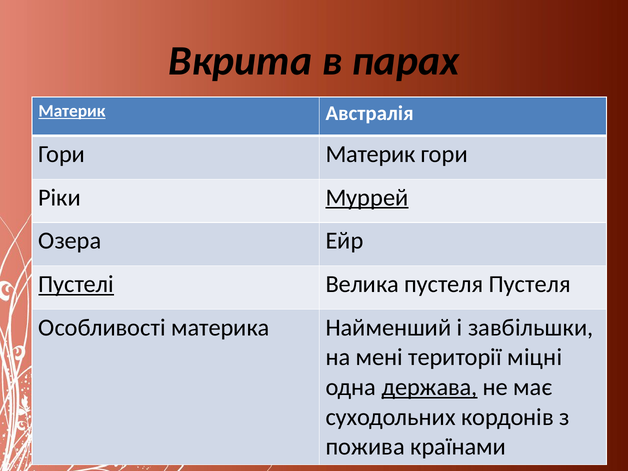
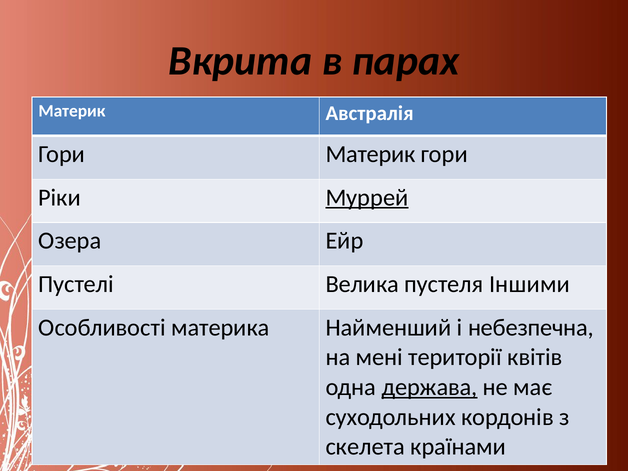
Материк at (72, 111) underline: present -> none
Пустелі underline: present -> none
пустеля Пустеля: Пустеля -> Іншими
завбільшки: завбільшки -> небезпечна
міцні: міцні -> квітів
пожива: пожива -> скелета
